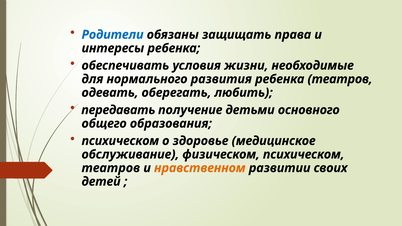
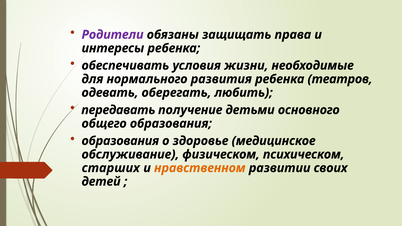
Родители colour: blue -> purple
психическом at (120, 141): психическом -> образования
театров at (111, 168): театров -> старших
